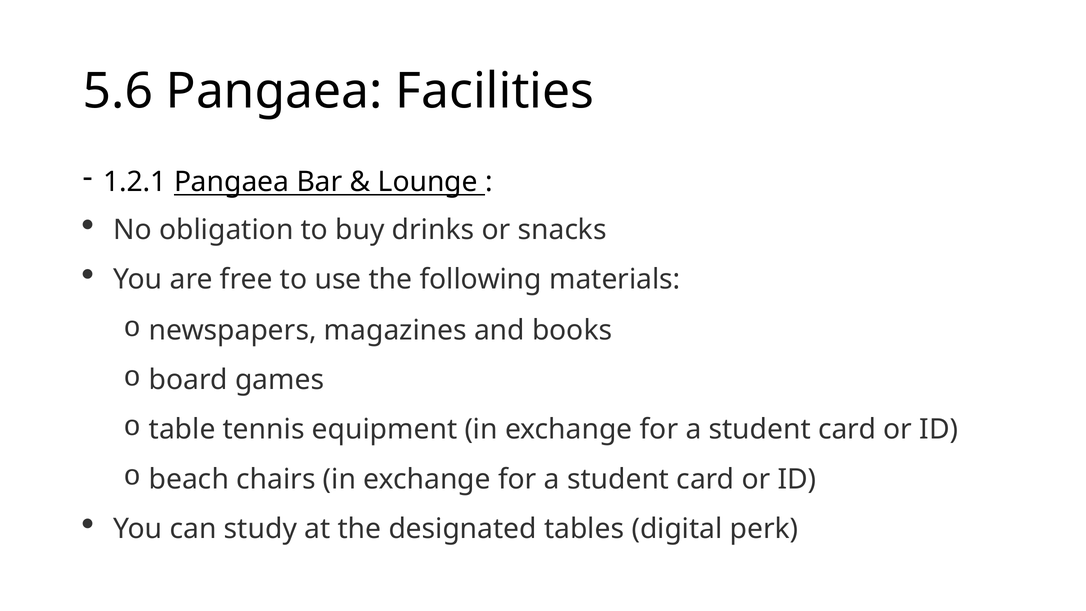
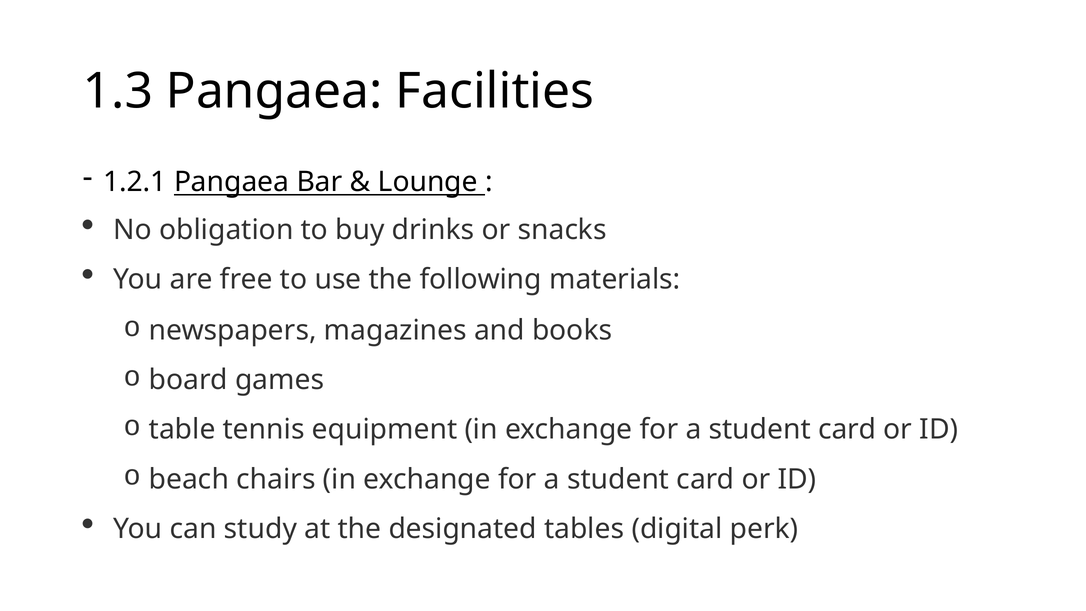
5.6: 5.6 -> 1.3
